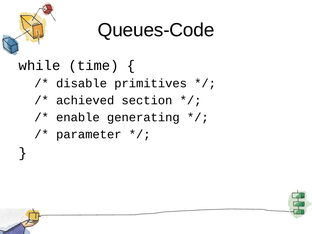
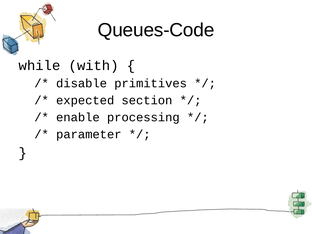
time: time -> with
achieved: achieved -> expected
generating: generating -> processing
